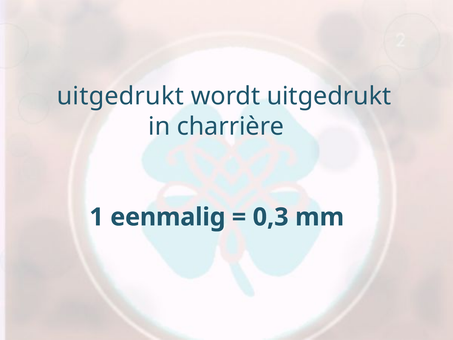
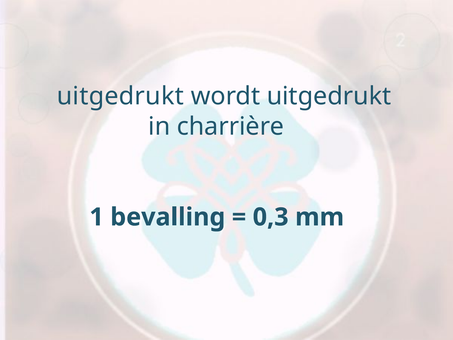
eenmalig: eenmalig -> bevalling
